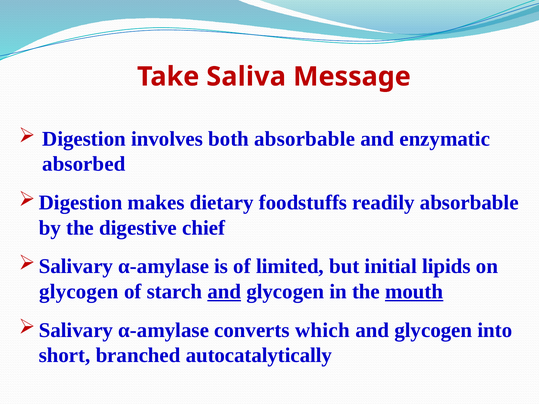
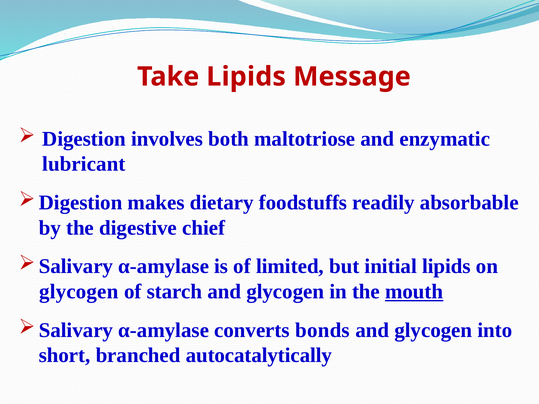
Take Saliva: Saliva -> Lipids
both absorbable: absorbable -> maltotriose
absorbed: absorbed -> lubricant
and at (224, 292) underline: present -> none
which: which -> bonds
